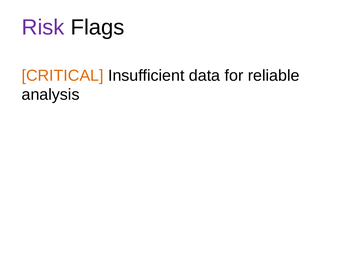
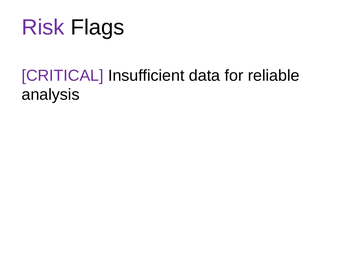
CRITICAL colour: orange -> purple
